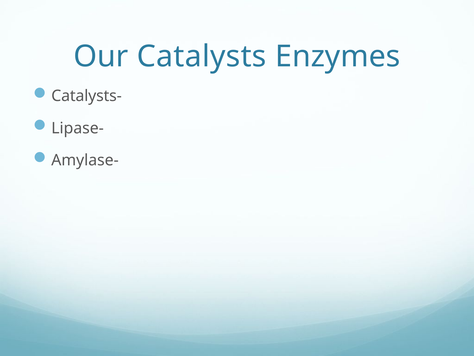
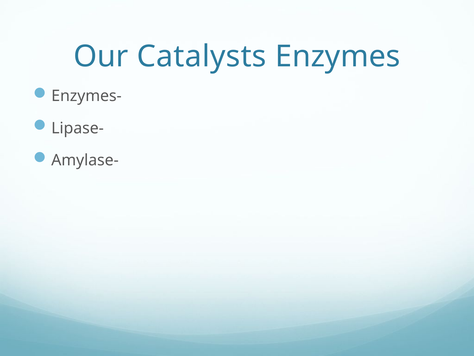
Catalysts-: Catalysts- -> Enzymes-
